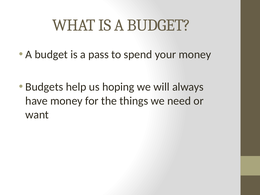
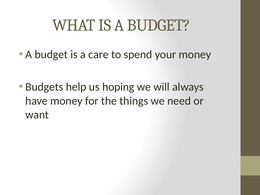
pass: pass -> care
